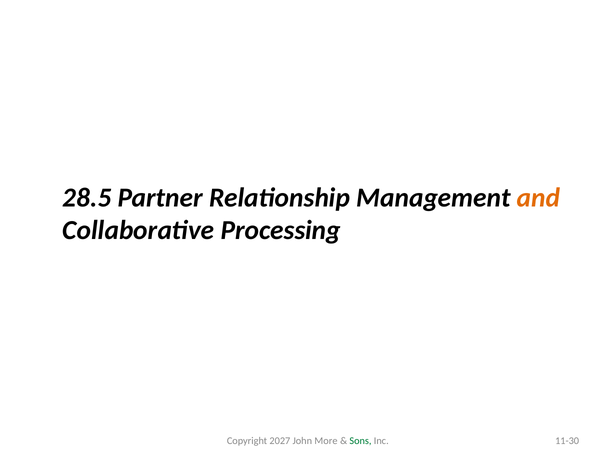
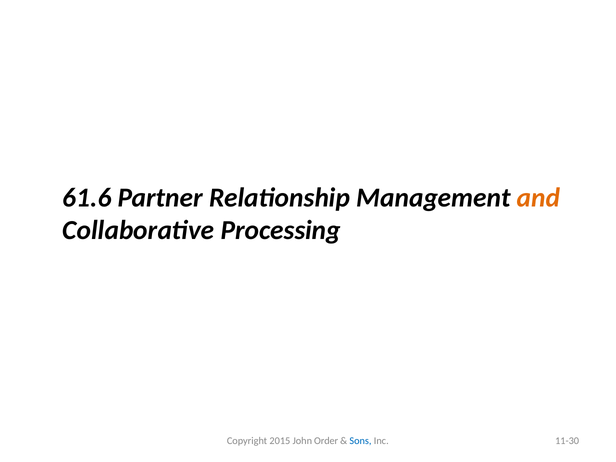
28.5: 28.5 -> 61.6
2027: 2027 -> 2015
More: More -> Order
Sons colour: green -> blue
